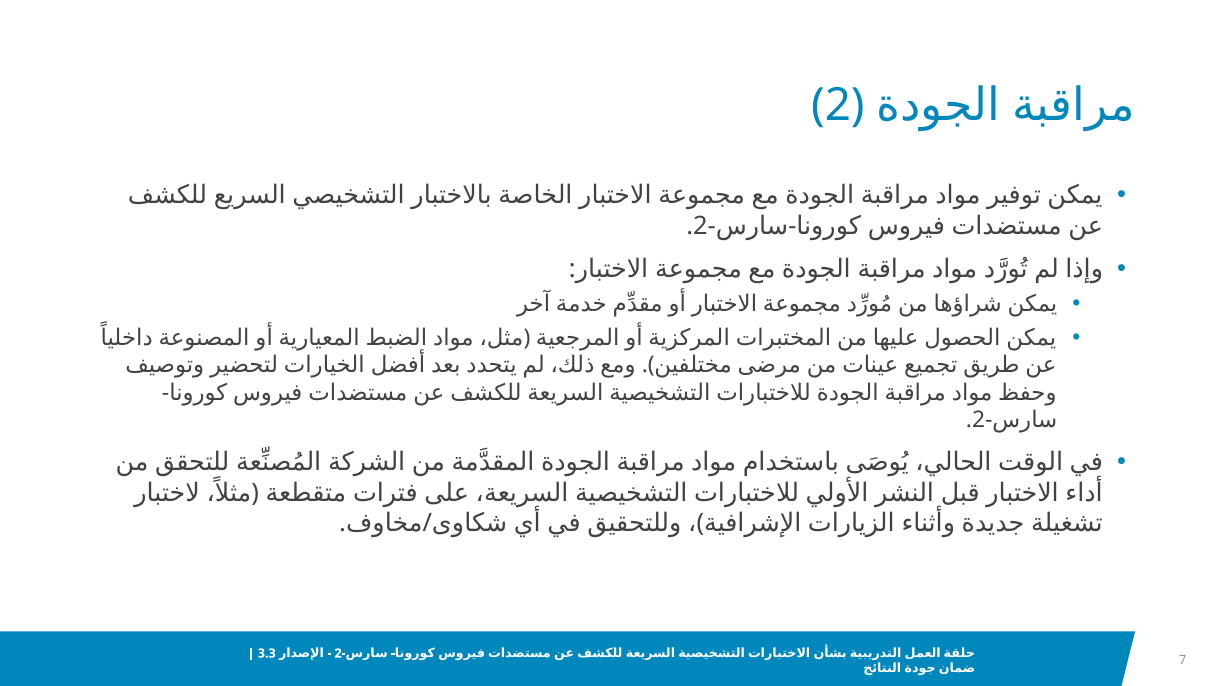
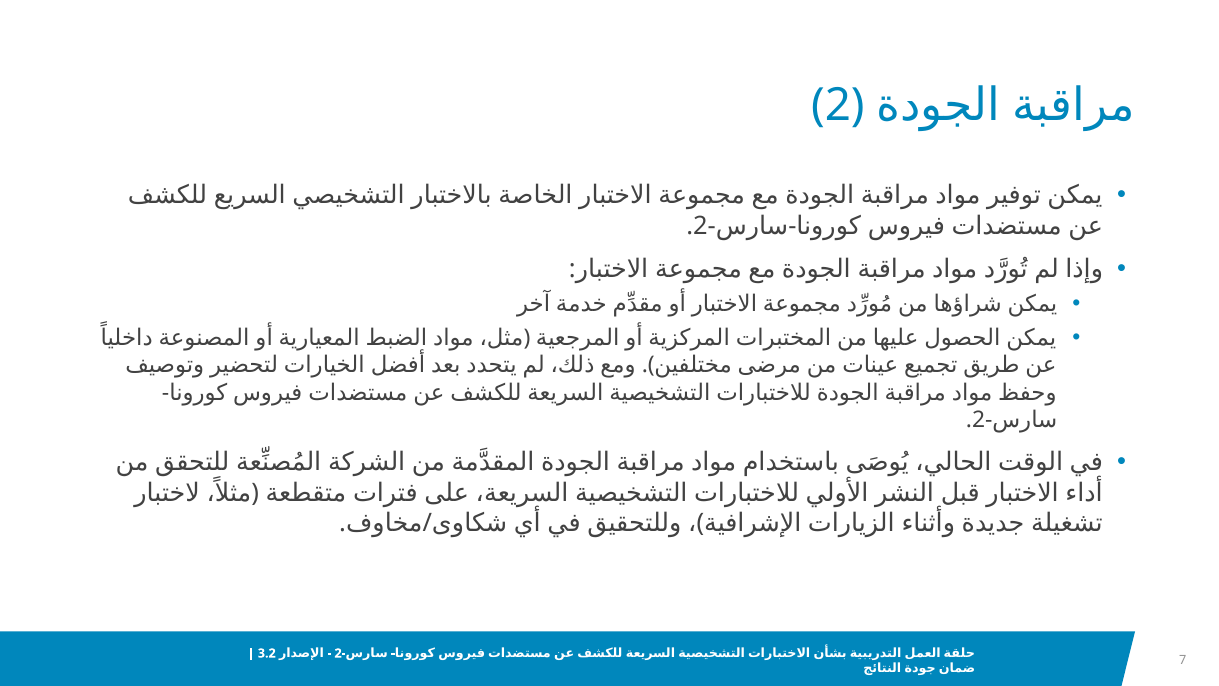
3.3: 3.3 -> 3.2
